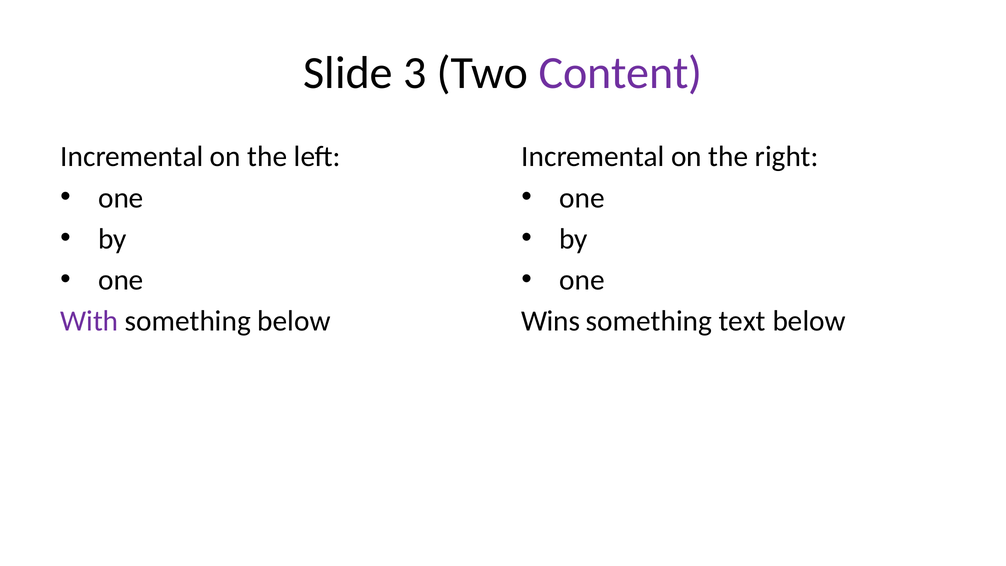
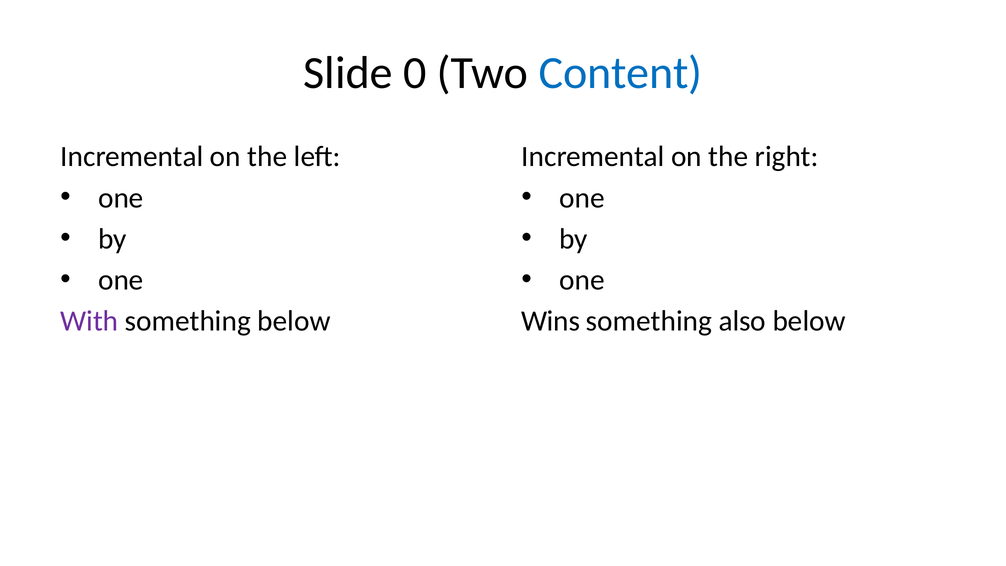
3: 3 -> 0
Content colour: purple -> blue
text: text -> also
